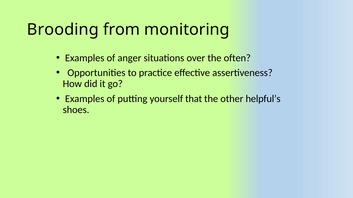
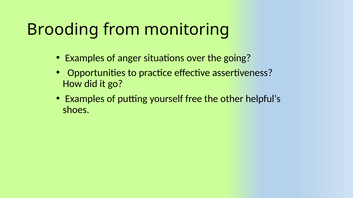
often: often -> going
that: that -> free
